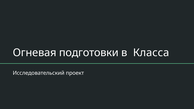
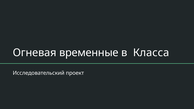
подготовки: подготовки -> временные
